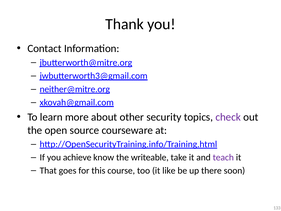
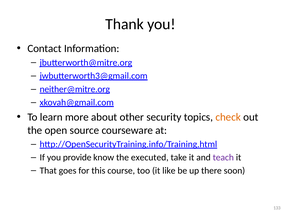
check colour: purple -> orange
achieve: achieve -> provide
writeable: writeable -> executed
